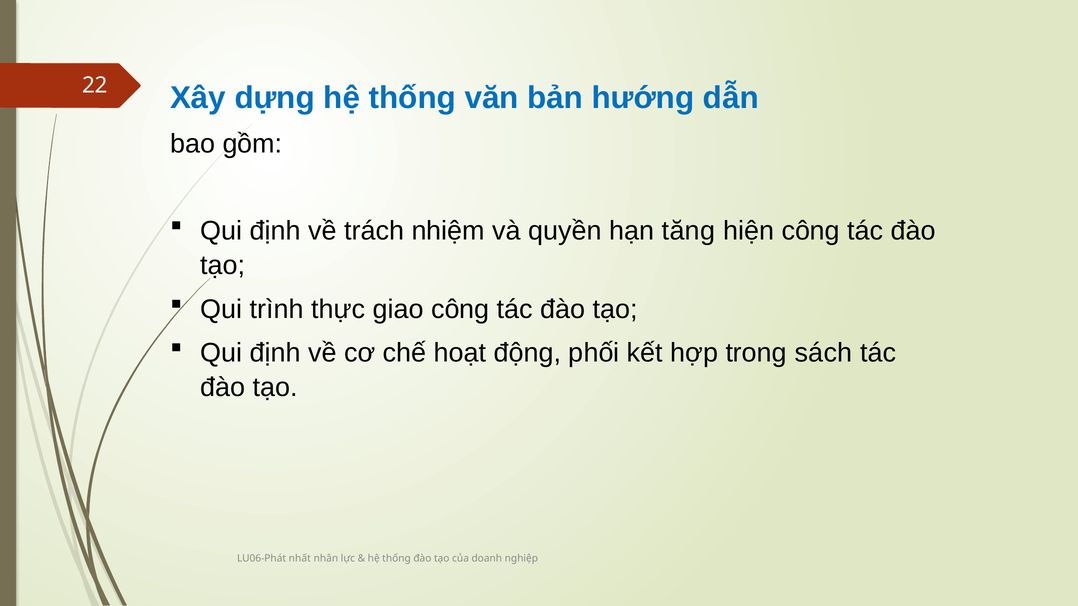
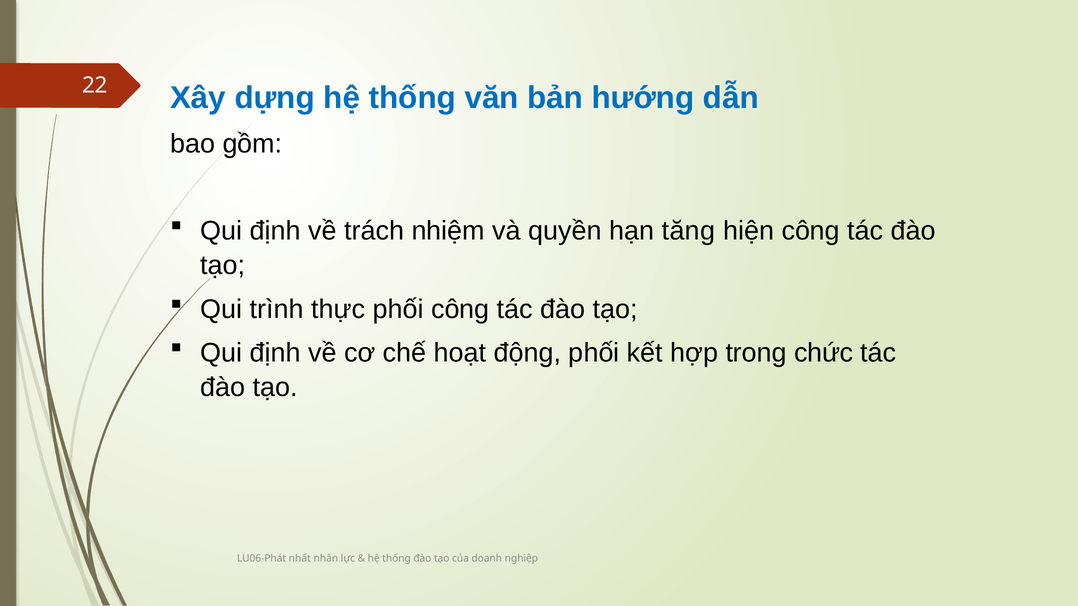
thực giao: giao -> phối
sách: sách -> chức
